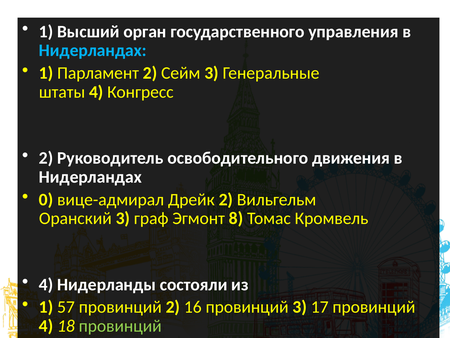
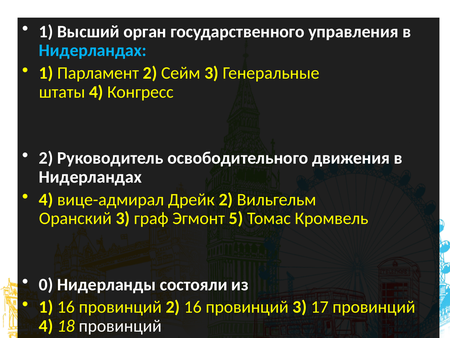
0 at (46, 199): 0 -> 4
8: 8 -> 5
4 at (46, 284): 4 -> 0
1 57: 57 -> 16
провинций at (120, 326) colour: light green -> white
